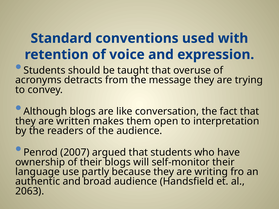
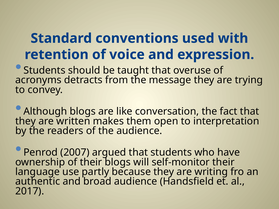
2063: 2063 -> 2017
